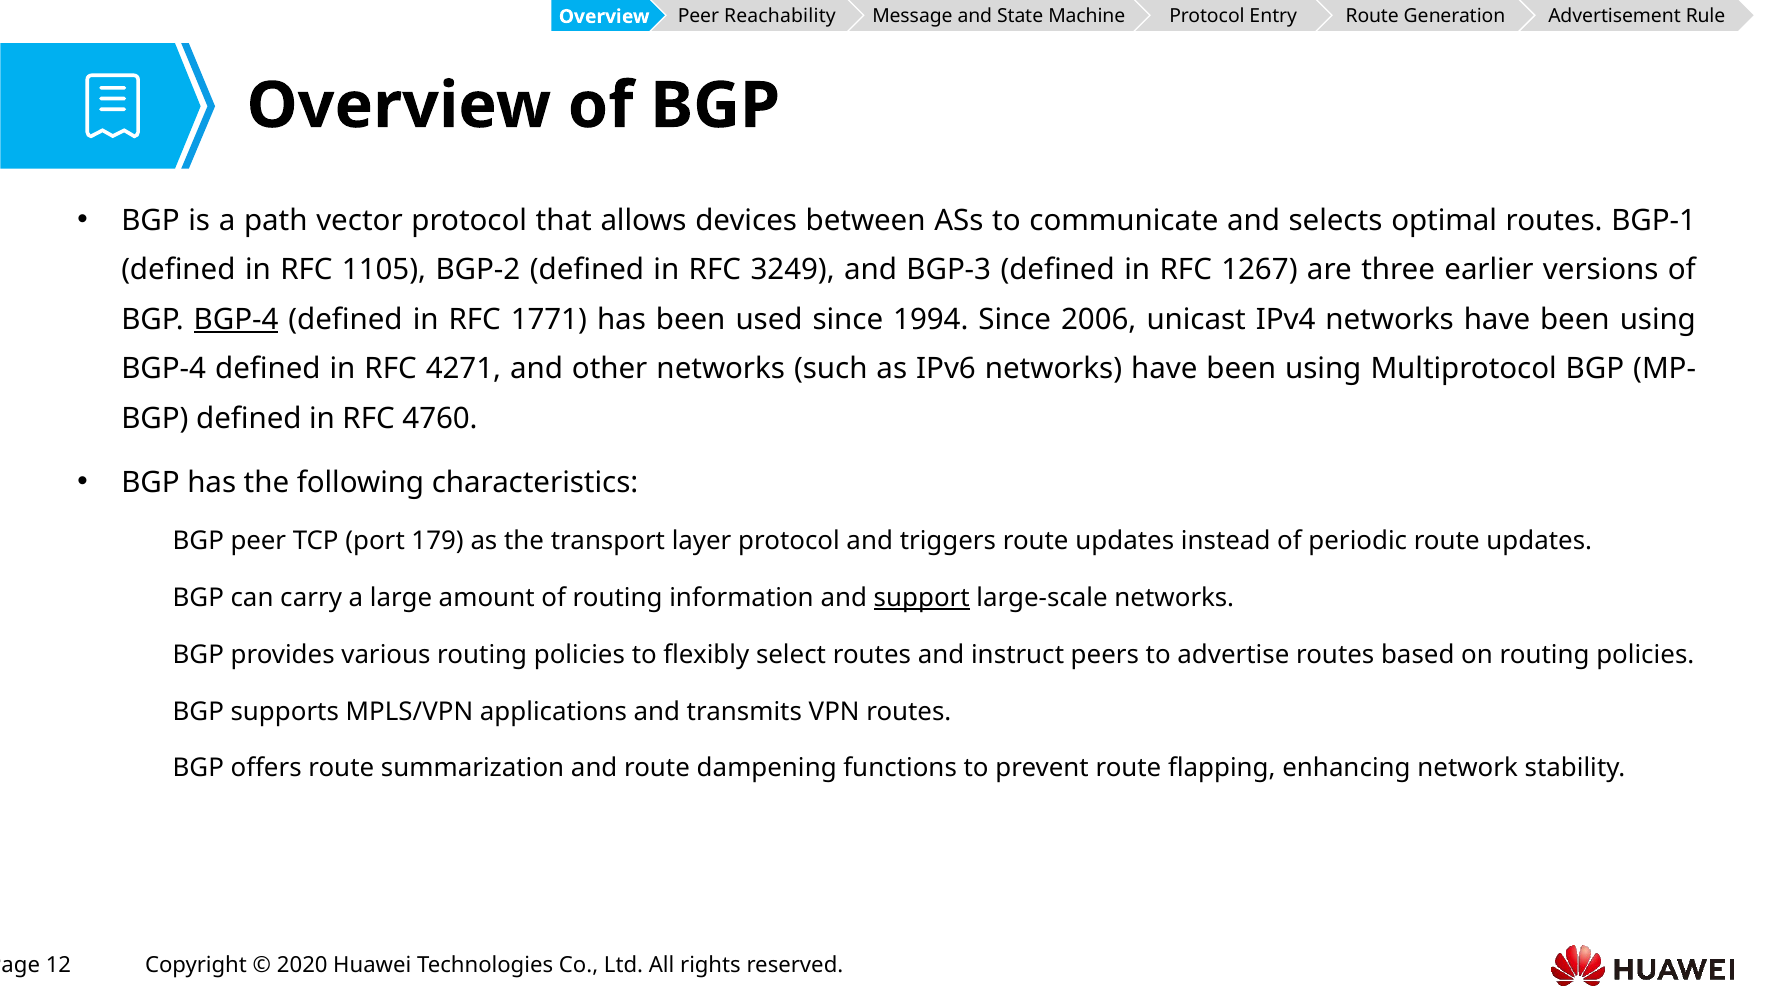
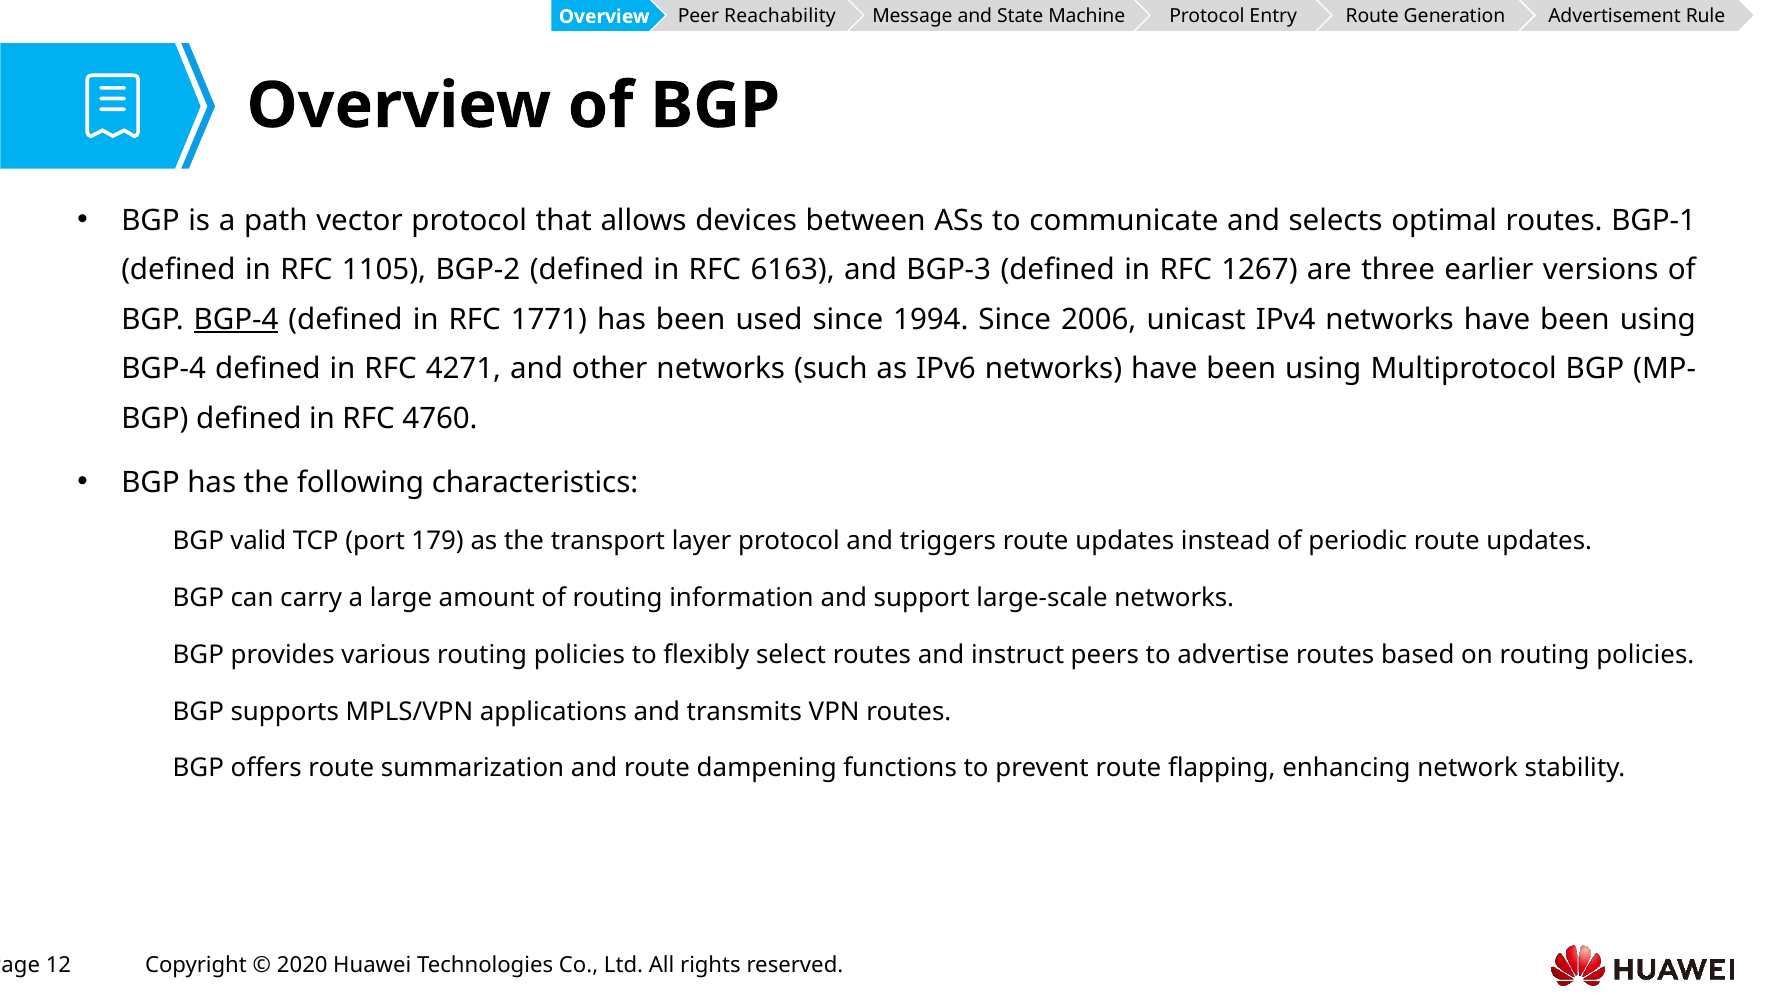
3249: 3249 -> 6163
BGP peer: peer -> valid
support underline: present -> none
